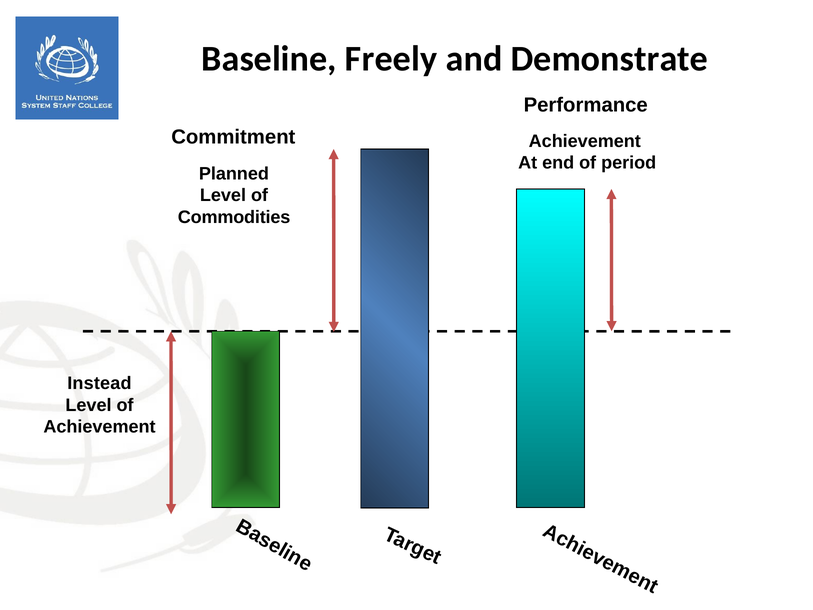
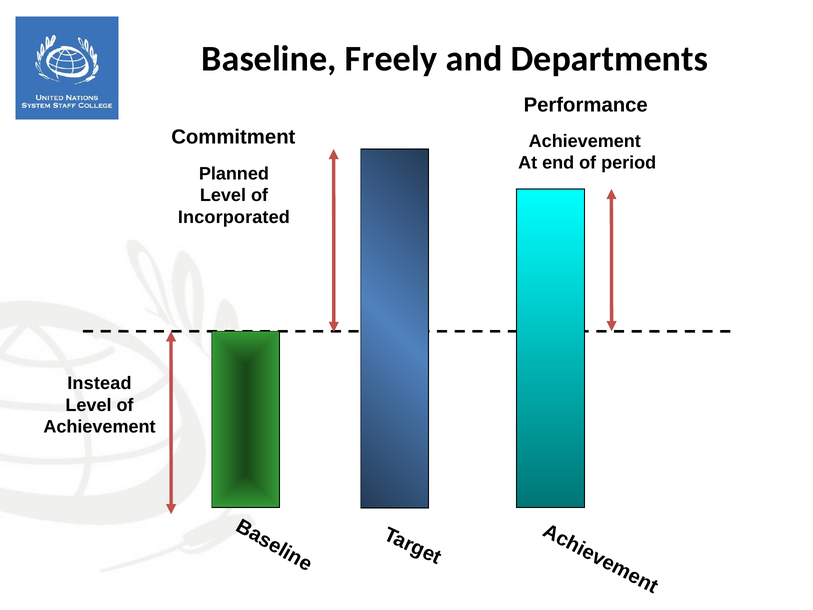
Demonstrate: Demonstrate -> Departments
Commodities: Commodities -> Incorporated
